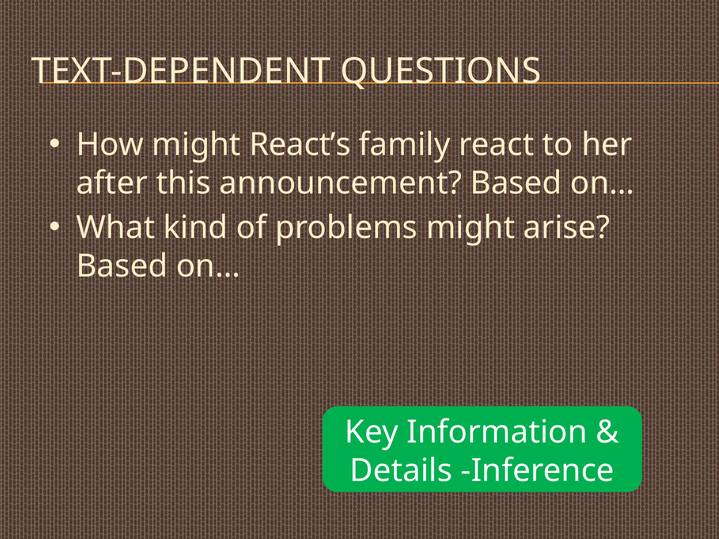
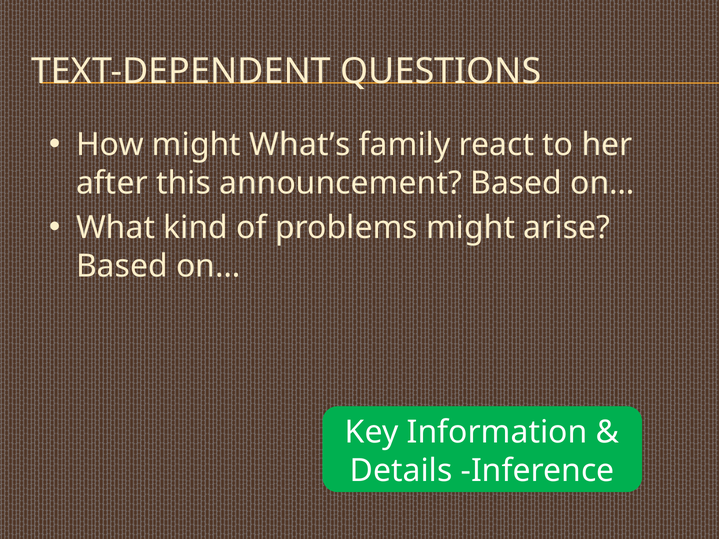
React’s: React’s -> What’s
